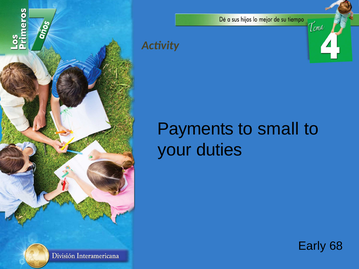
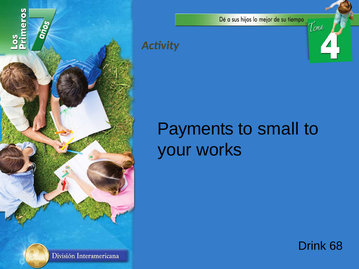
duties: duties -> works
Early: Early -> Drink
